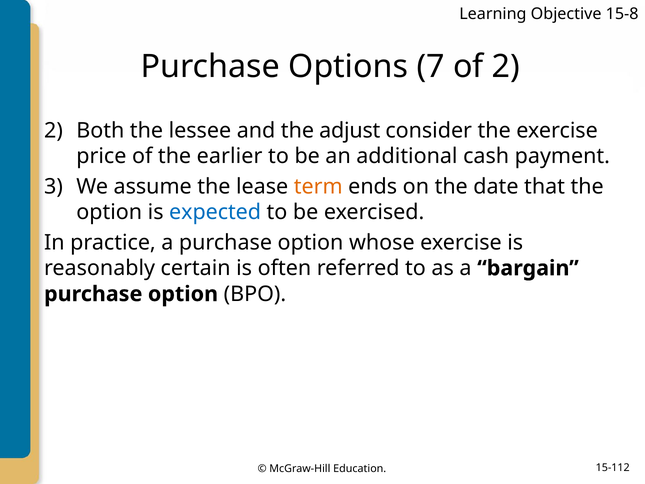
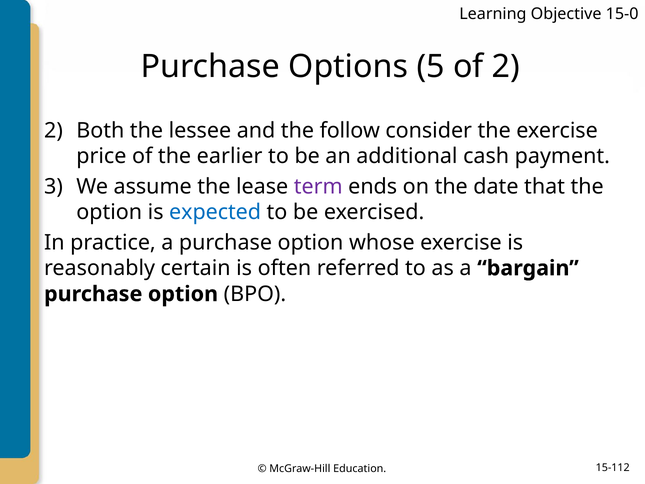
15-8: 15-8 -> 15-0
7: 7 -> 5
adjust: adjust -> follow
term colour: orange -> purple
